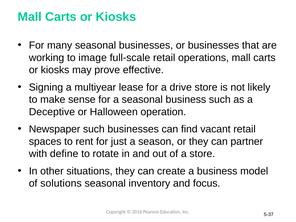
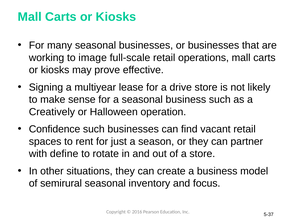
Deceptive: Deceptive -> Creatively
Newspaper: Newspaper -> Confidence
solutions: solutions -> semirural
